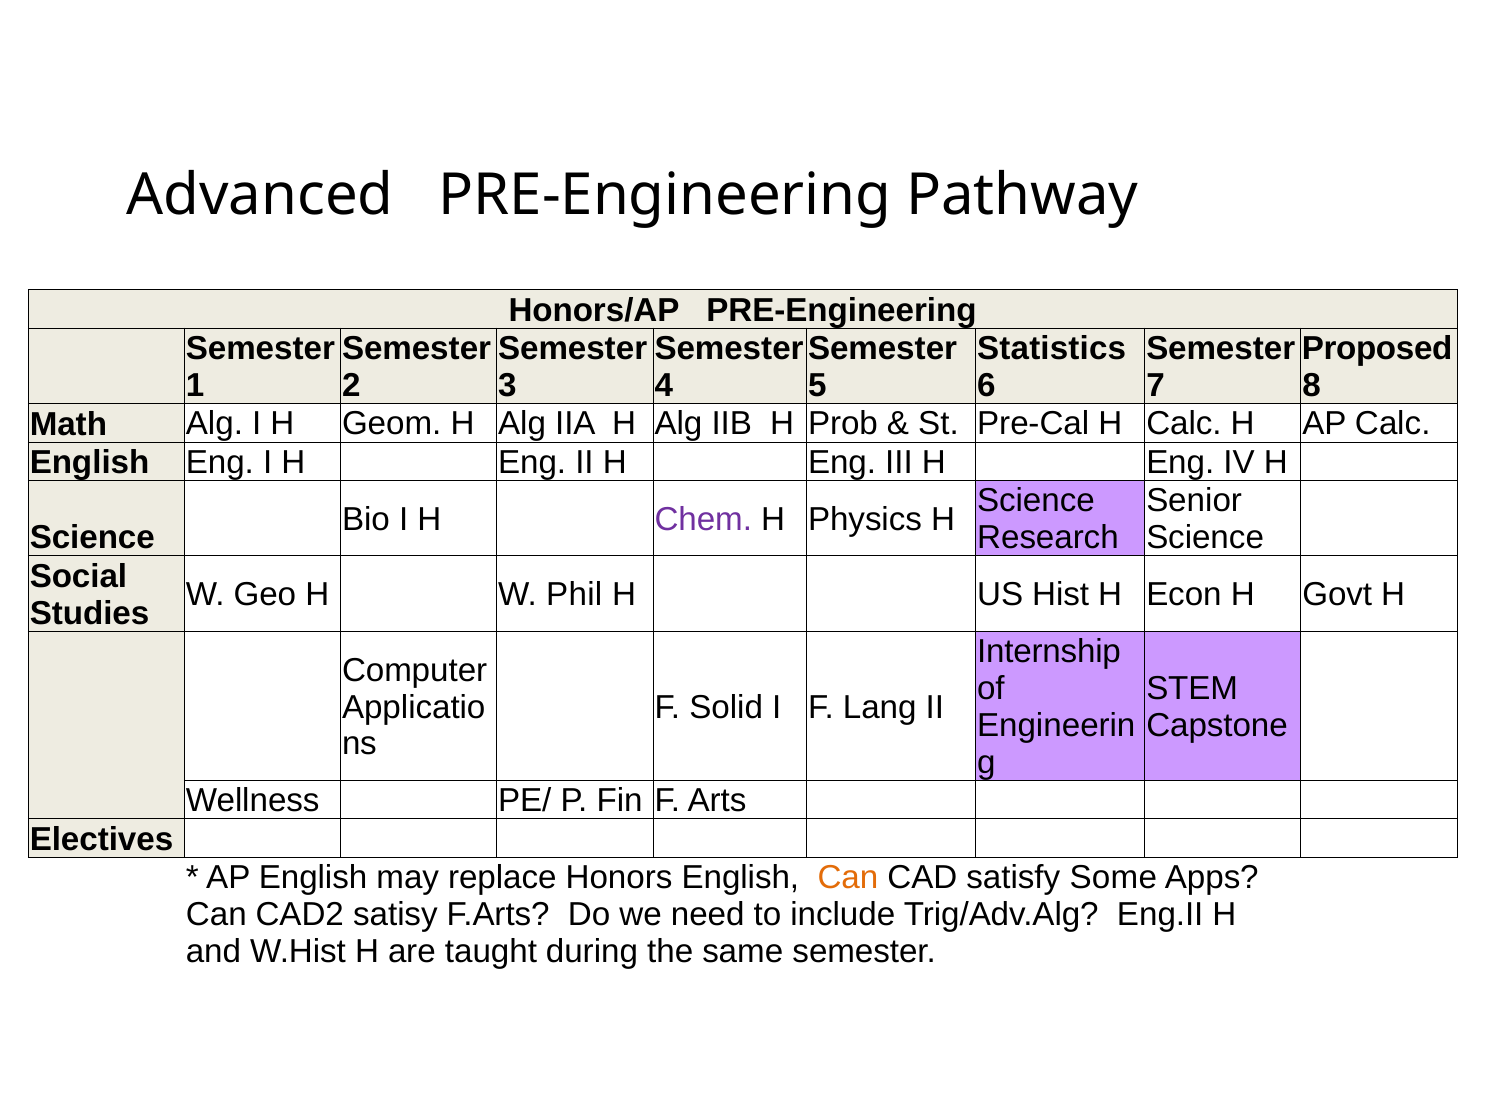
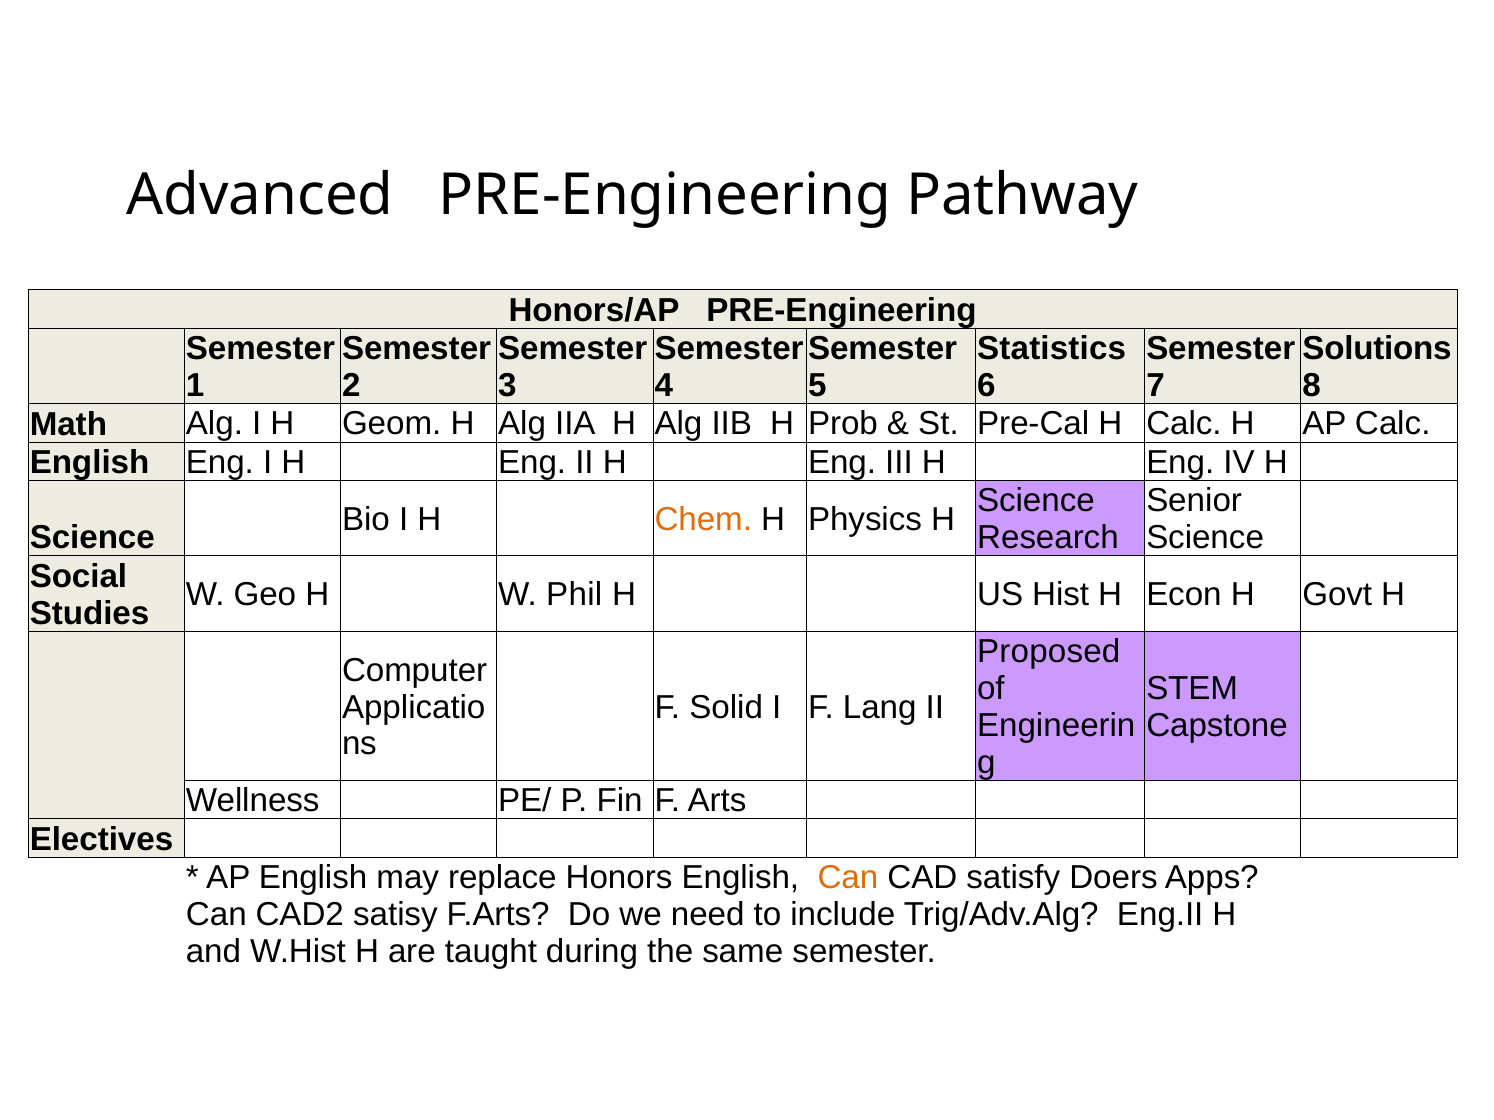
Proposed: Proposed -> Solutions
Chem colour: purple -> orange
Internship: Internship -> Proposed
Some: Some -> Doers
